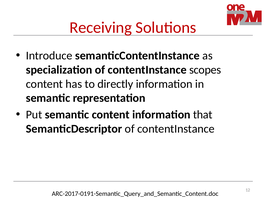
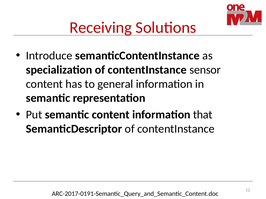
scopes: scopes -> sensor
directly: directly -> general
